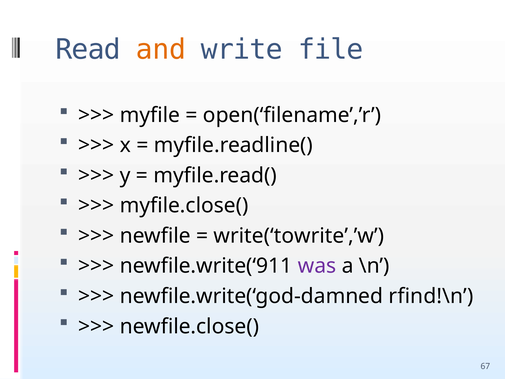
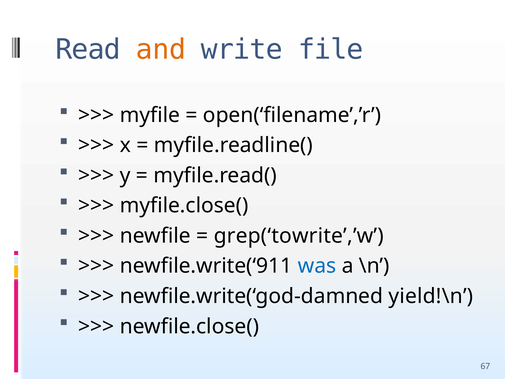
write(‘towrite’,’w: write(‘towrite’,’w -> grep(‘towrite’,’w
was colour: purple -> blue
rfind!\n: rfind!\n -> yield!\n
